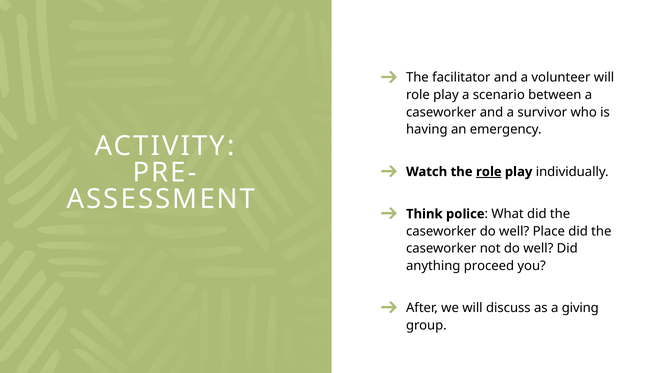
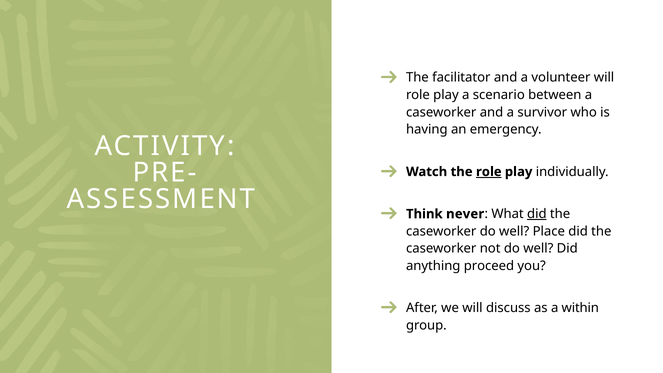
police: police -> never
did at (537, 214) underline: none -> present
giving: giving -> within
